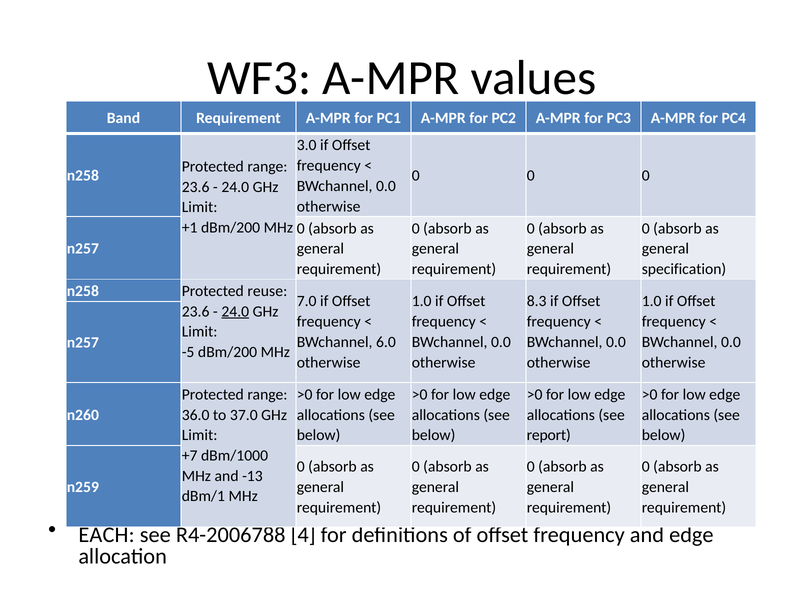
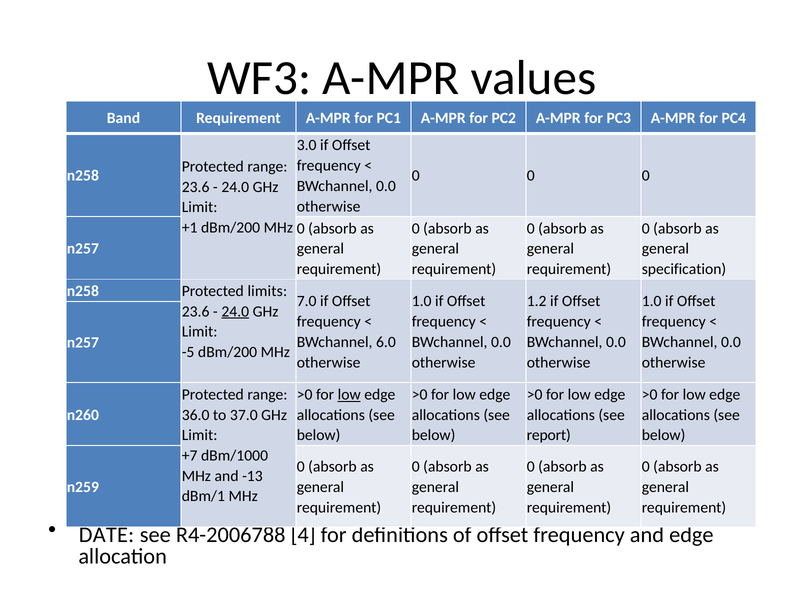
reuse: reuse -> limits
8.3: 8.3 -> 1.2
low at (349, 395) underline: none -> present
EACH: EACH -> DATE
